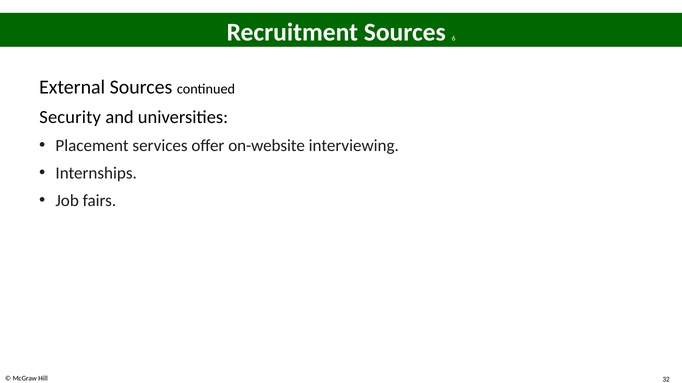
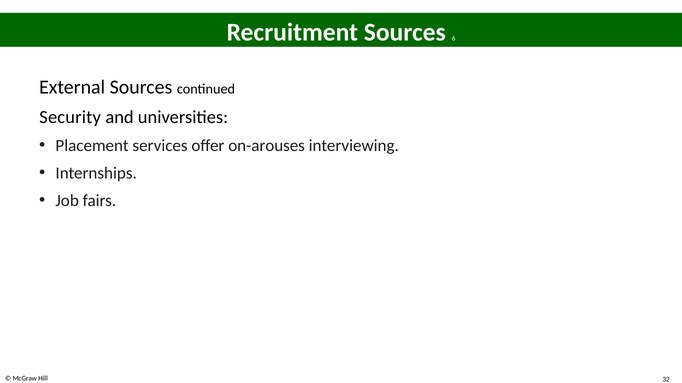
on-website: on-website -> on-arouses
